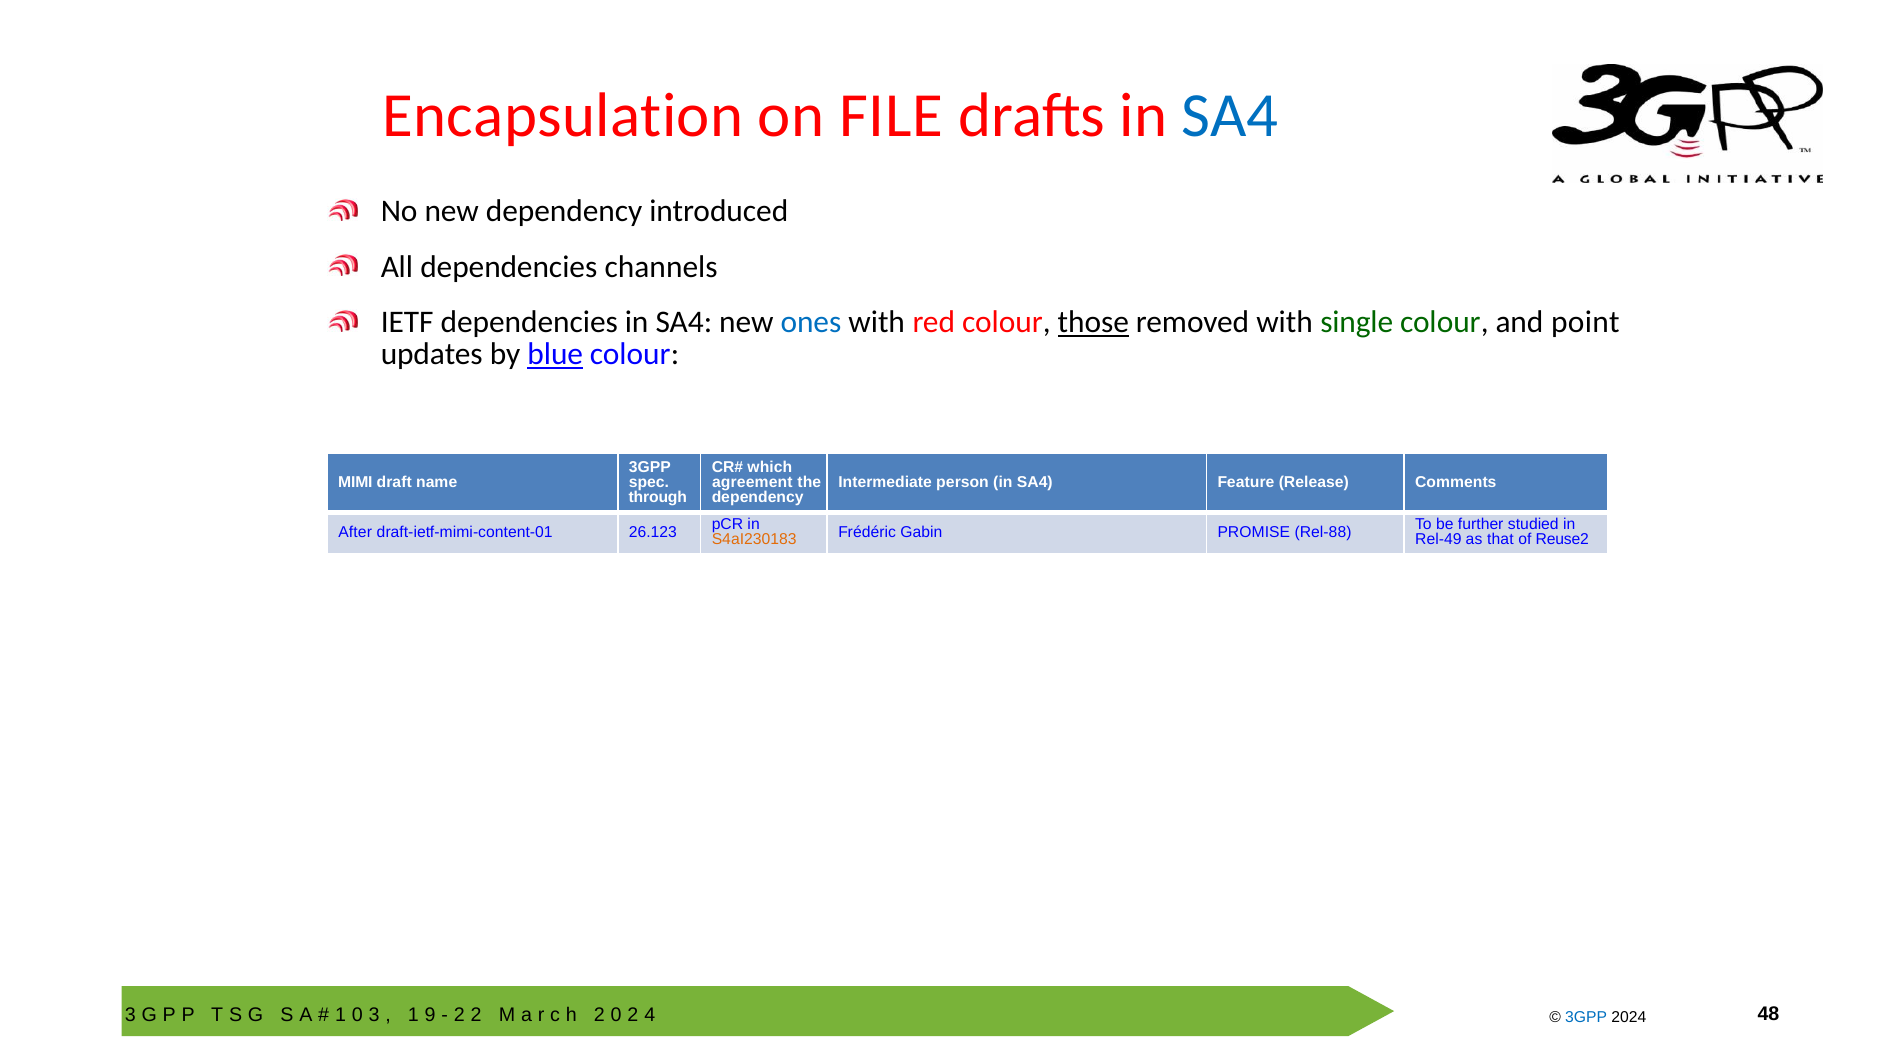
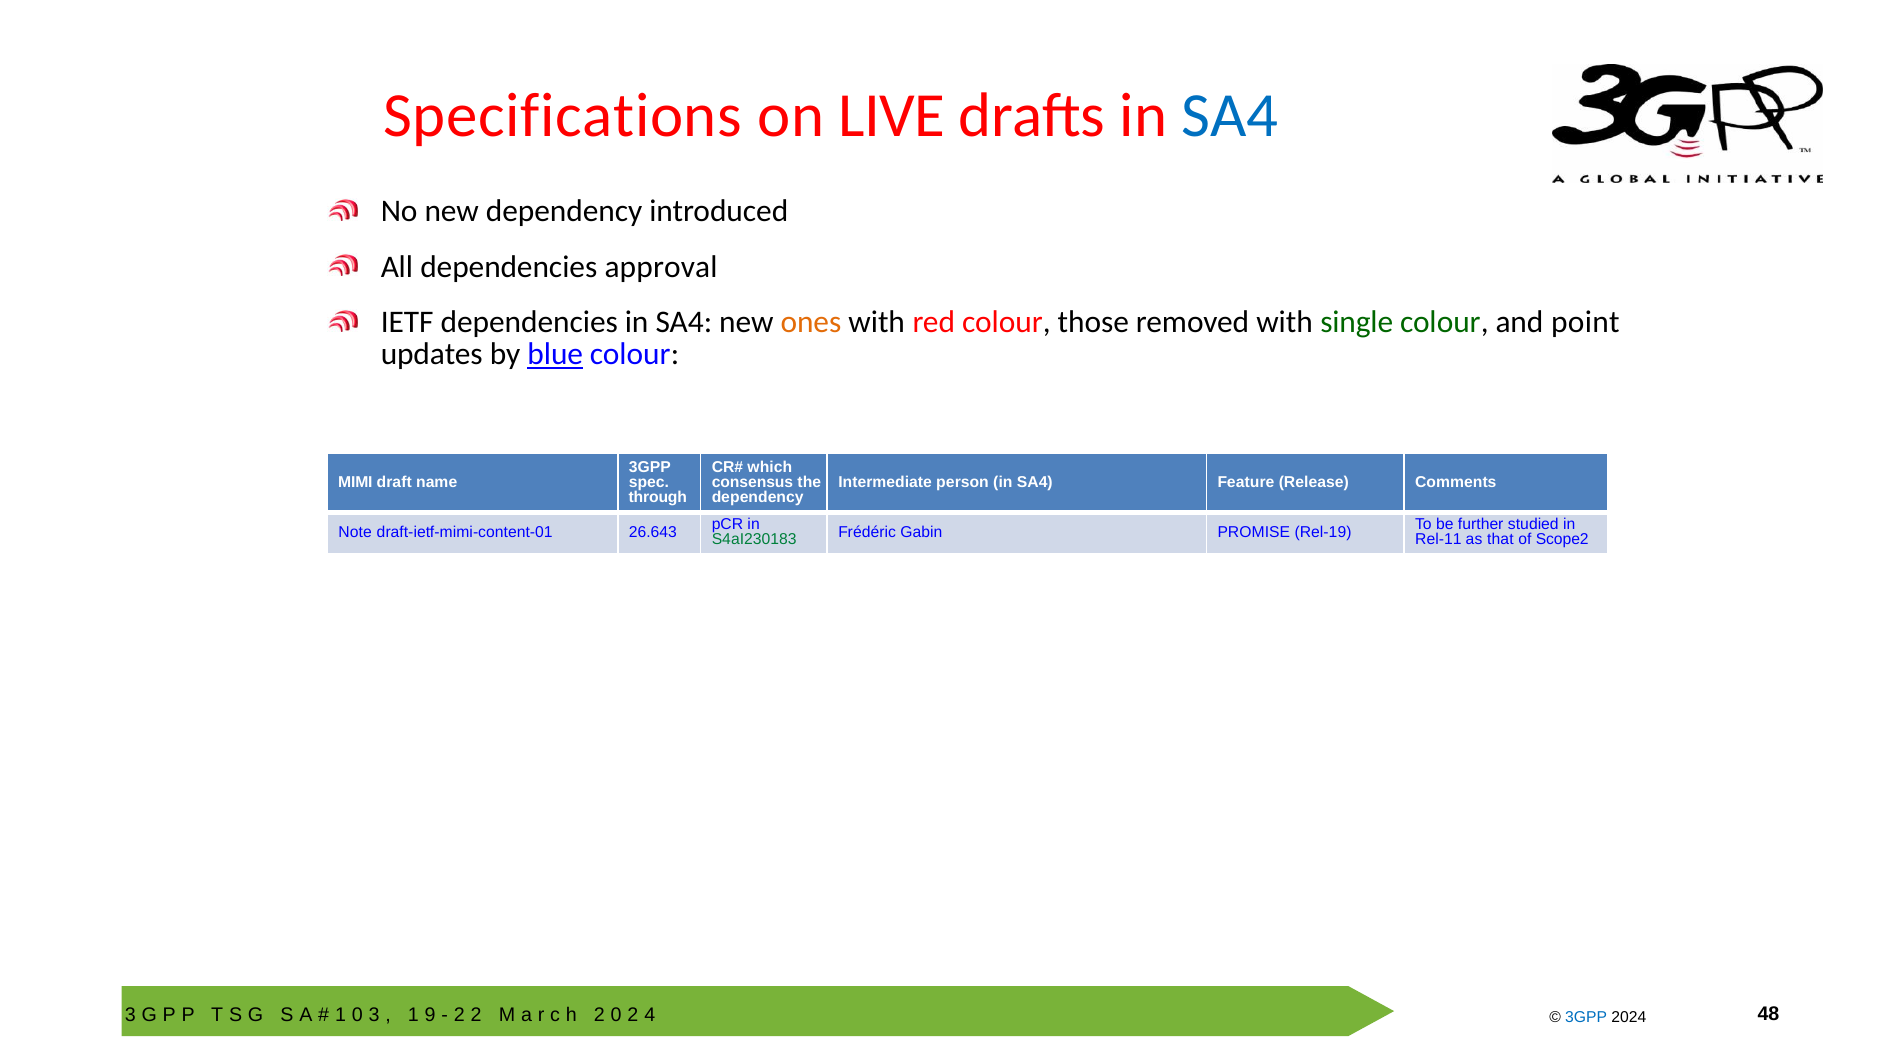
Encapsulation: Encapsulation -> Specifications
FILE: FILE -> LIVE
channels: channels -> approval
ones colour: blue -> orange
those underline: present -> none
agreement: agreement -> consensus
After: After -> Note
26.123: 26.123 -> 26.643
S4aI230183 colour: orange -> green
Rel-88: Rel-88 -> Rel-19
Rel-49: Rel-49 -> Rel-11
Reuse2: Reuse2 -> Scope2
